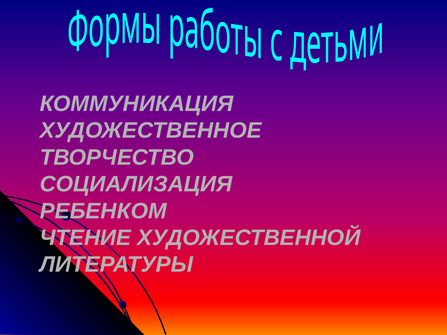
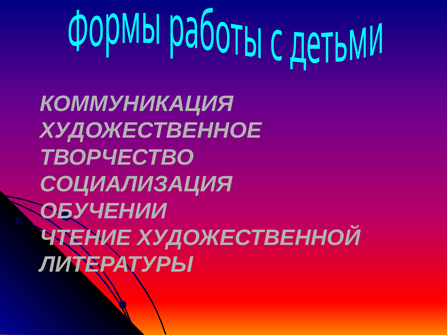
РЕБЕНКОМ: РЕБЕНКОМ -> ОБУЧЕНИИ
